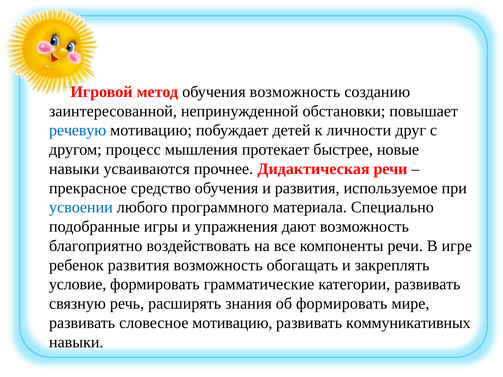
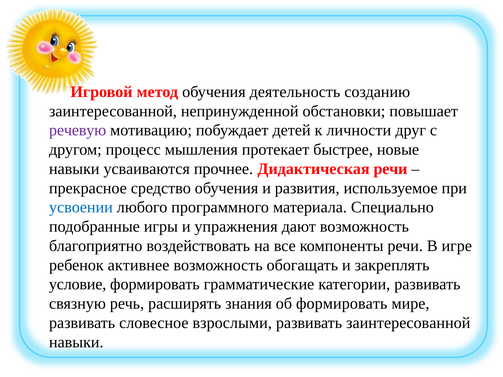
обучения возможность: возможность -> деятельность
речевую colour: blue -> purple
ребенок развития: развития -> активнее
словесное мотивацию: мотивацию -> взрослыми
развивать коммуникативных: коммуникативных -> заинтересованной
